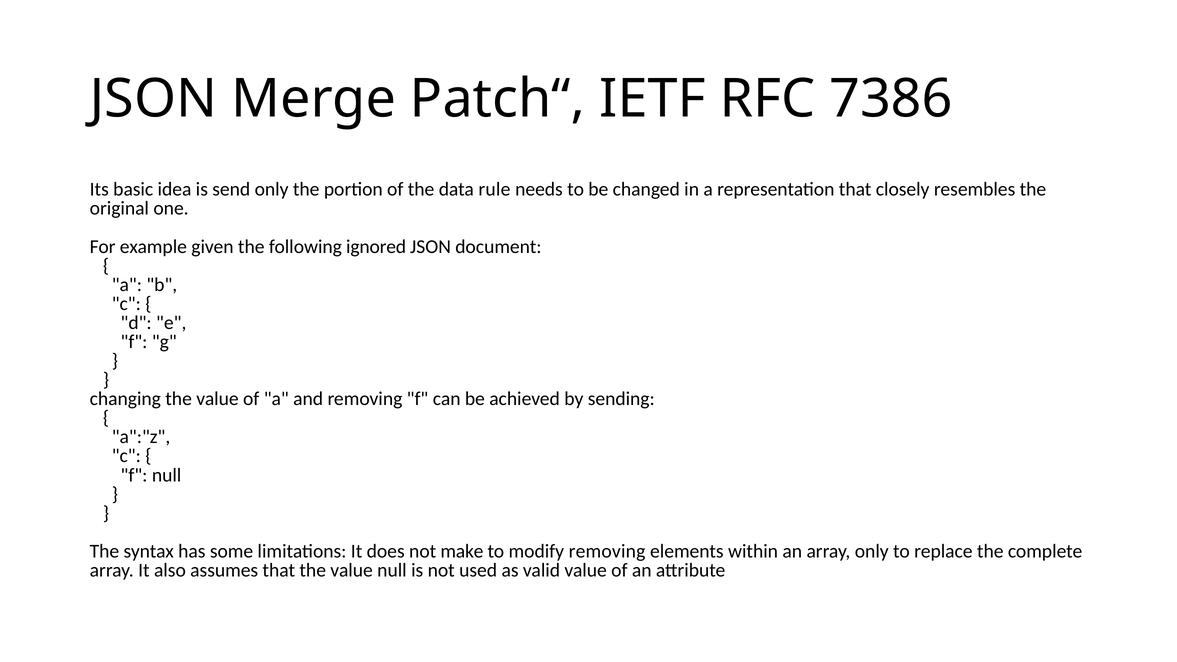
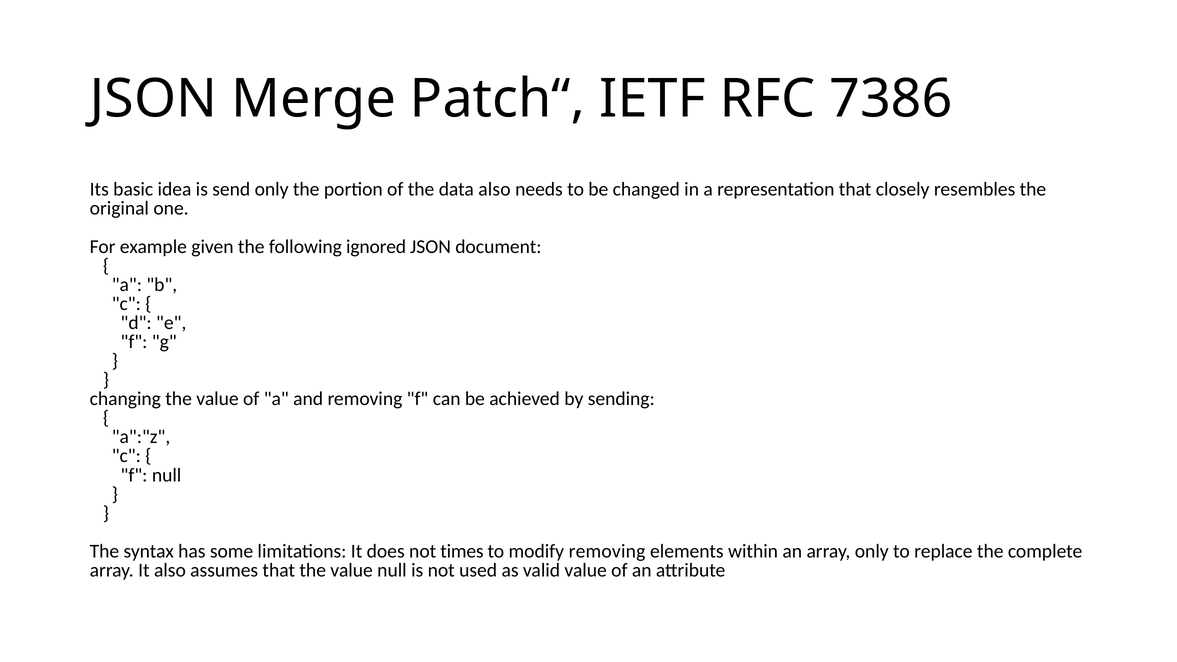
data rule: rule -> also
make: make -> times
